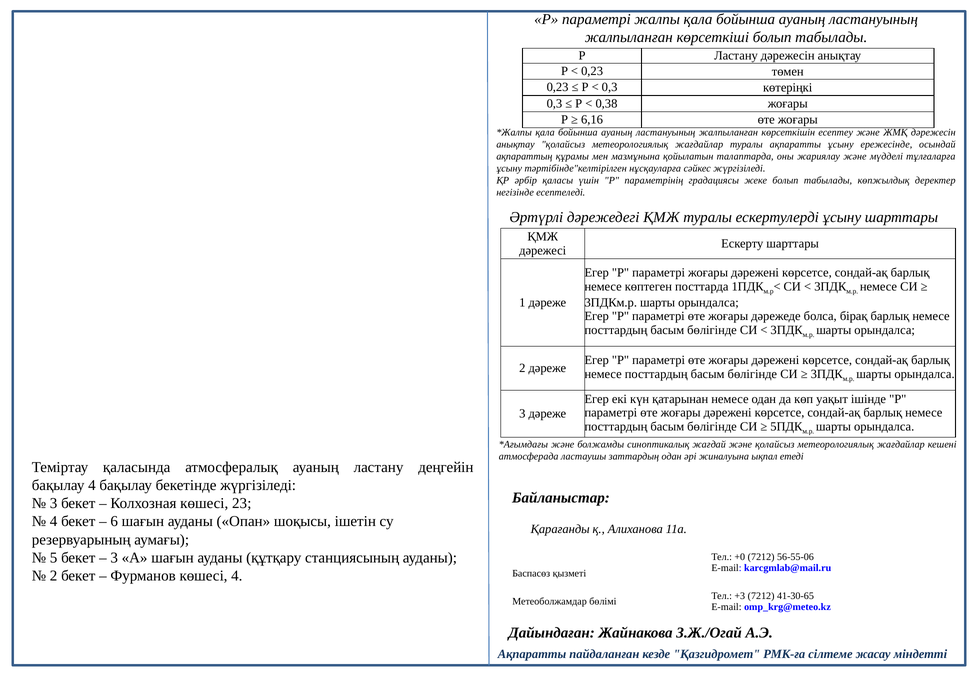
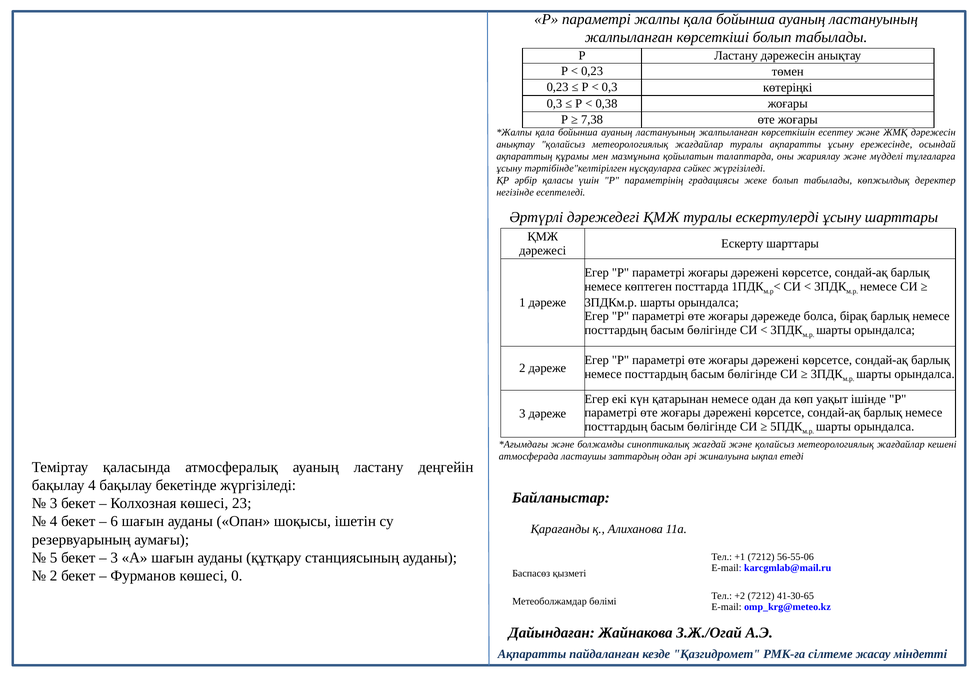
6,16: 6,16 -> 7,38
+0: +0 -> +1
көшесі 4: 4 -> 0
+3: +3 -> +2
